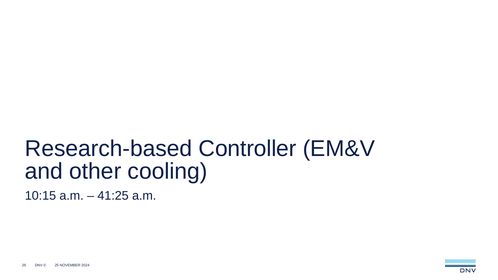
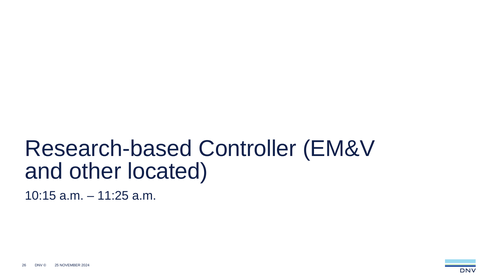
cooling: cooling -> located
41:25: 41:25 -> 11:25
